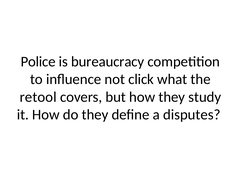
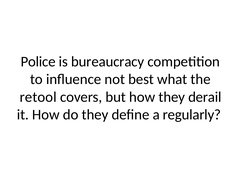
click: click -> best
study: study -> derail
disputes: disputes -> regularly
